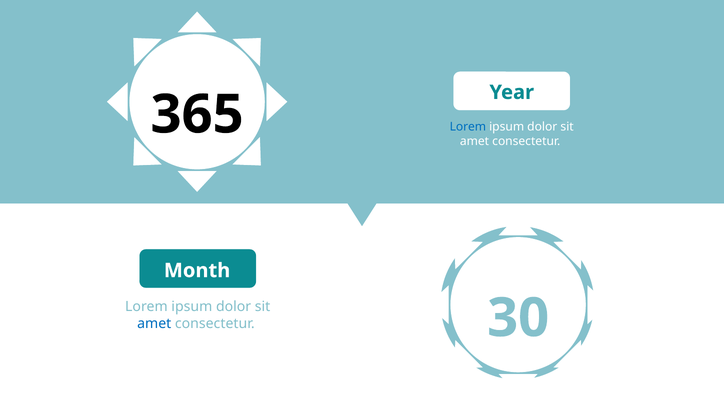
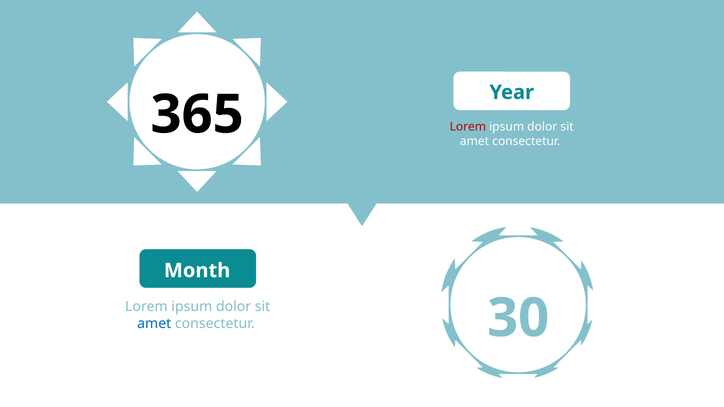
Lorem at (468, 127) colour: blue -> red
